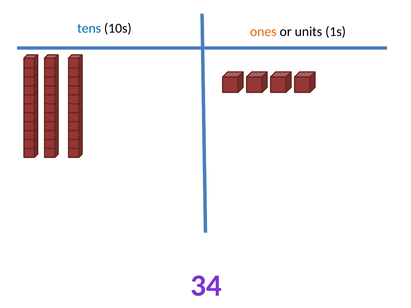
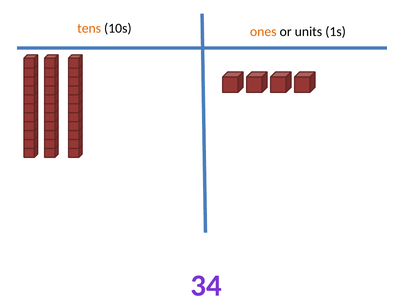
tens colour: blue -> orange
